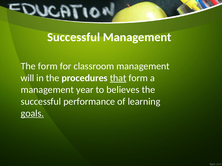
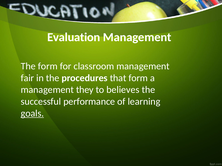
Successful at (74, 37): Successful -> Evaluation
will: will -> fair
that underline: present -> none
year: year -> they
